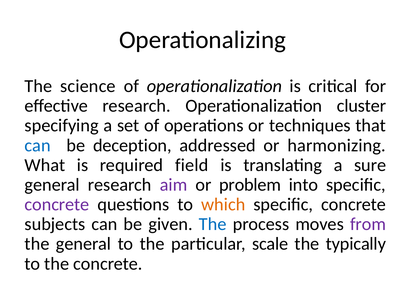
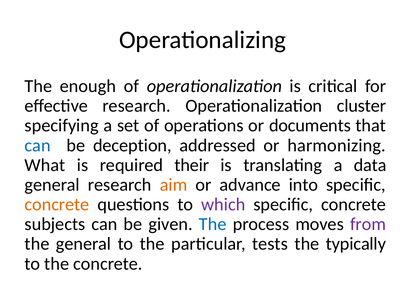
science: science -> enough
techniques: techniques -> documents
field: field -> their
sure: sure -> data
aim colour: purple -> orange
problem: problem -> advance
concrete at (57, 205) colour: purple -> orange
which colour: orange -> purple
scale: scale -> tests
